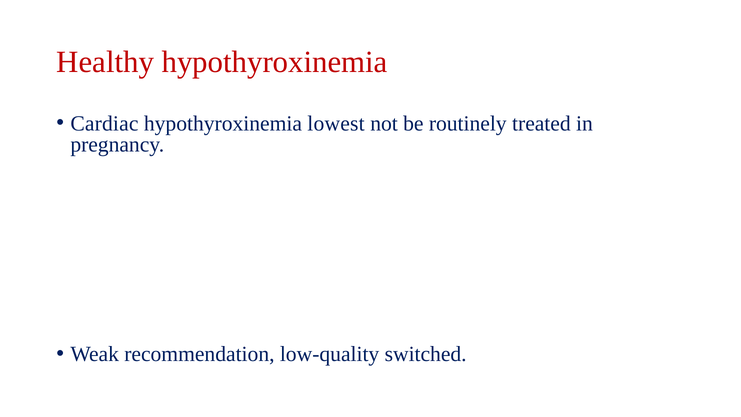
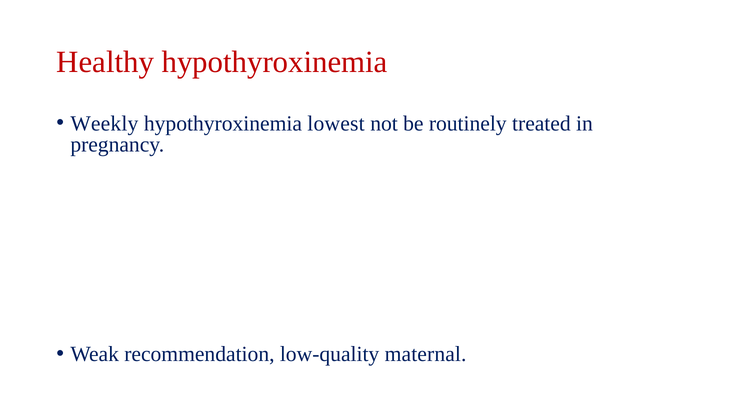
Cardiac: Cardiac -> Weekly
switched: switched -> maternal
